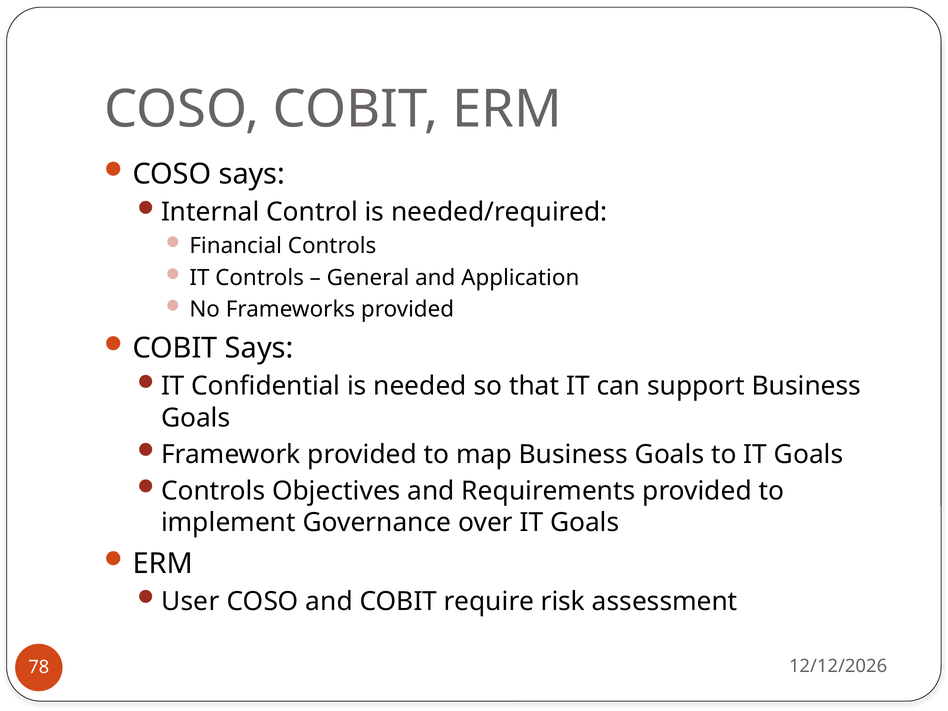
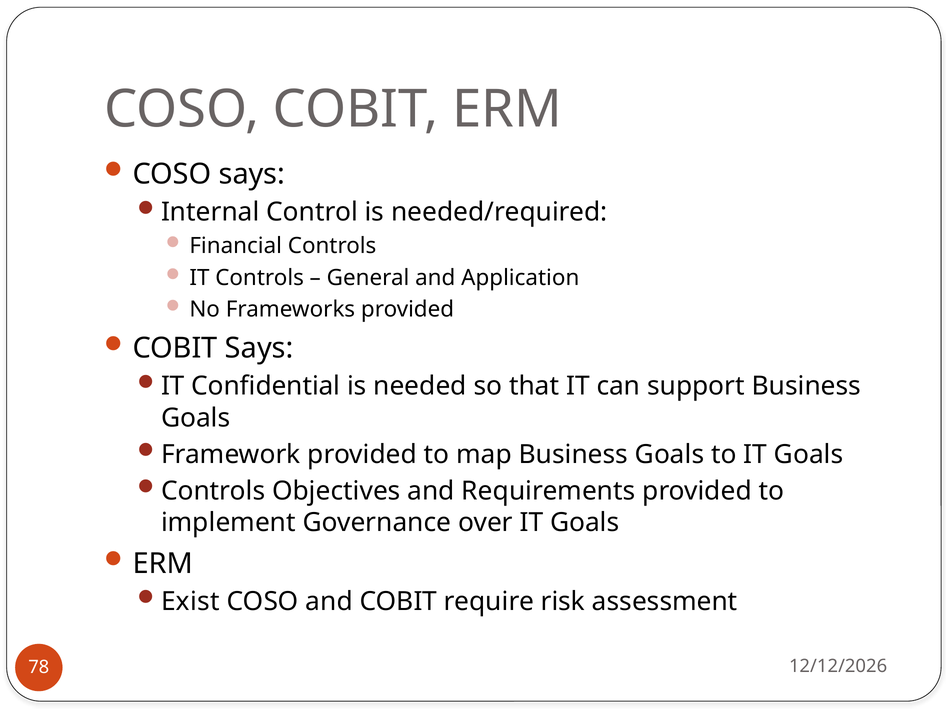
User: User -> Exist
